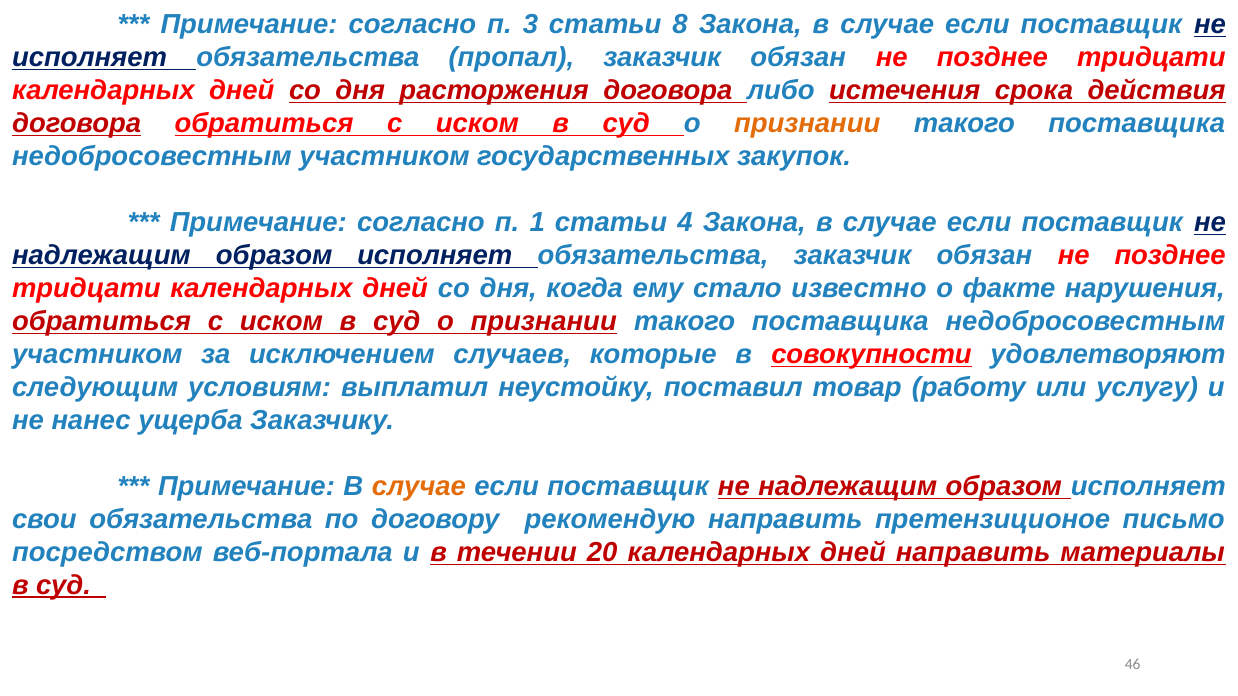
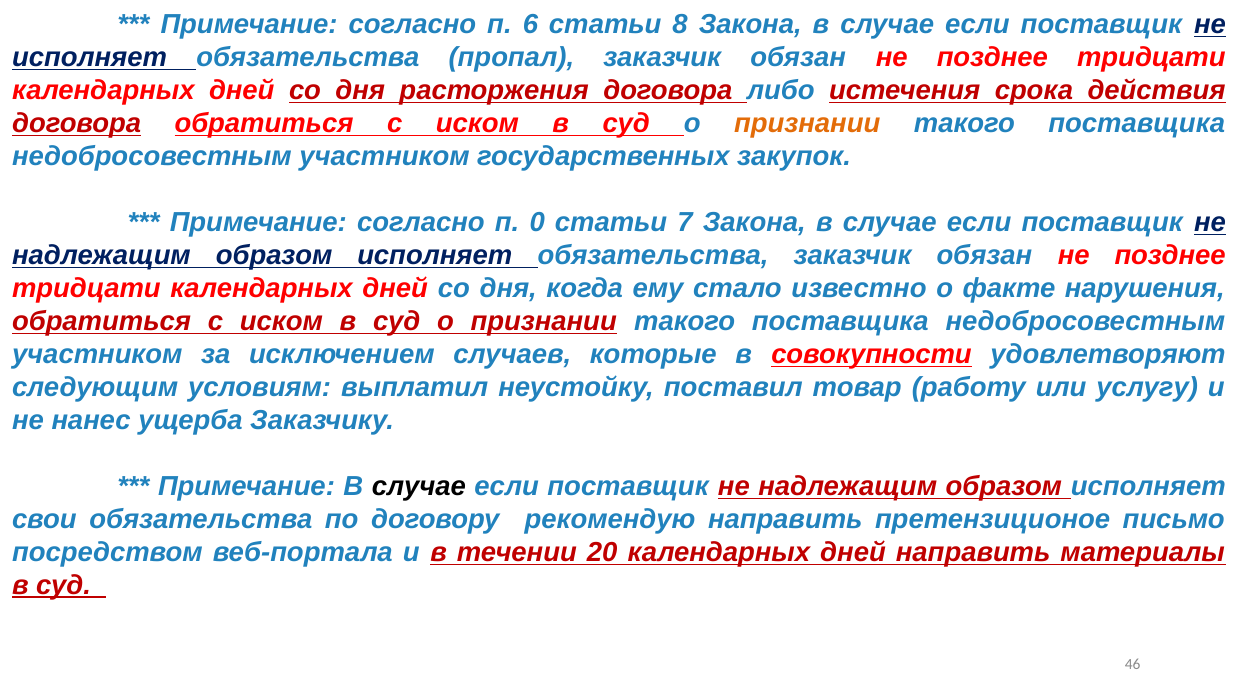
3: 3 -> 6
1: 1 -> 0
4: 4 -> 7
случае at (419, 486) colour: orange -> black
